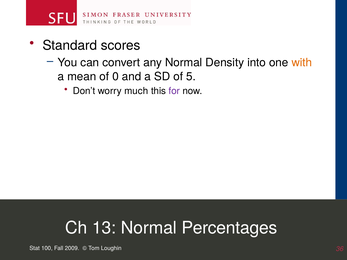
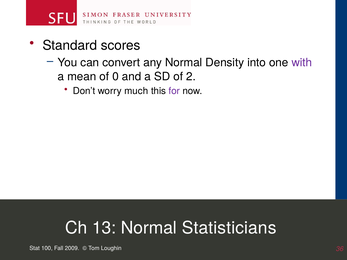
with colour: orange -> purple
5: 5 -> 2
Percentages: Percentages -> Statisticians
